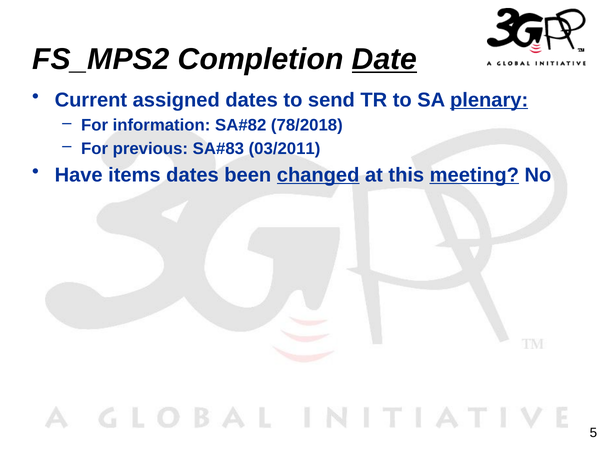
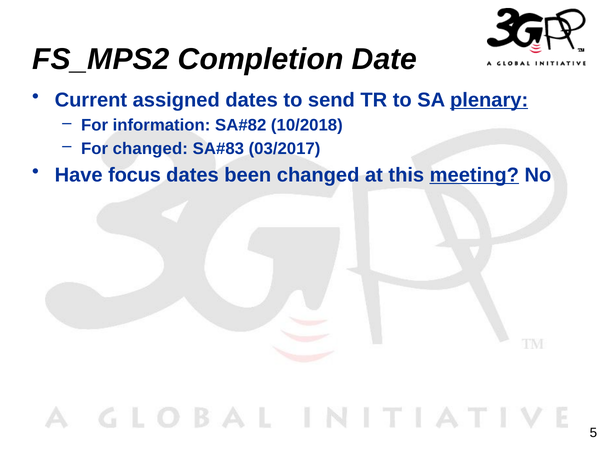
Date underline: present -> none
78/2018: 78/2018 -> 10/2018
For previous: previous -> changed
03/2011: 03/2011 -> 03/2017
items: items -> focus
changed at (318, 175) underline: present -> none
